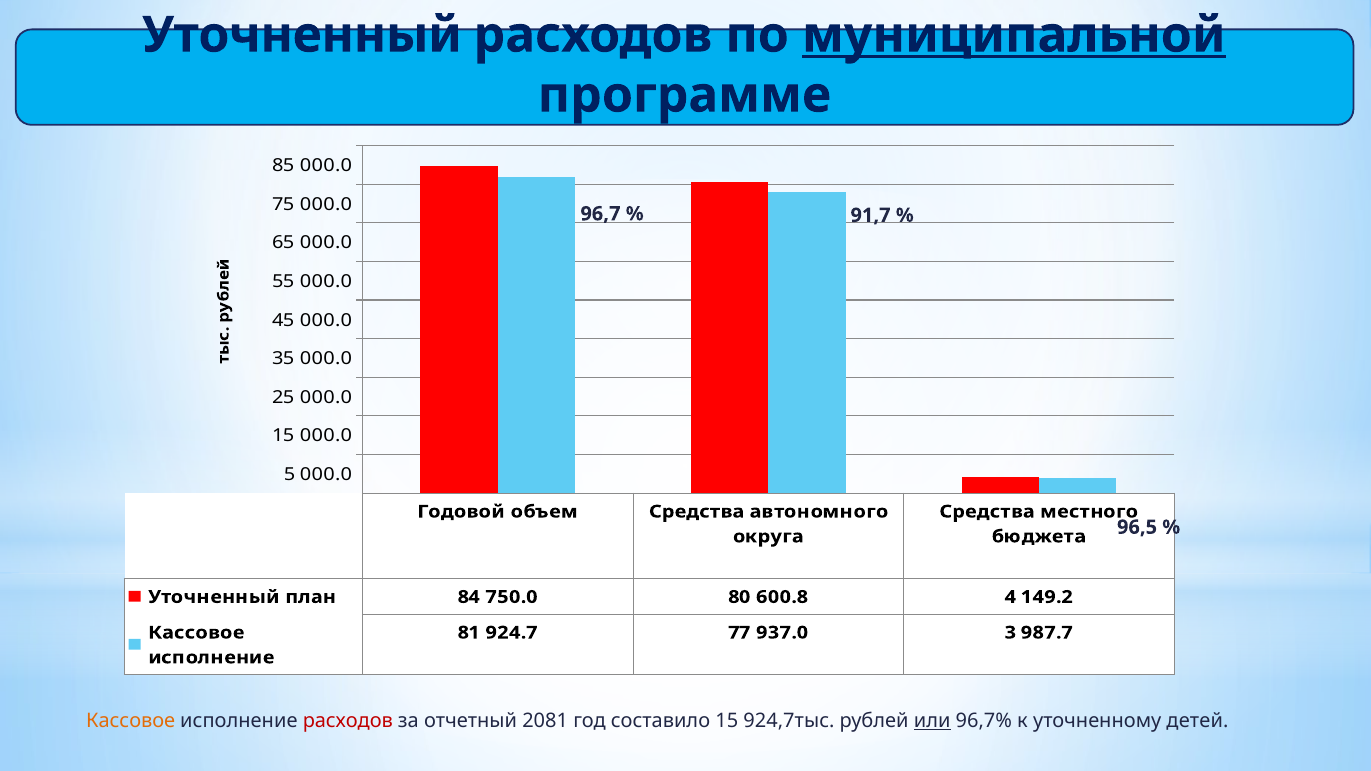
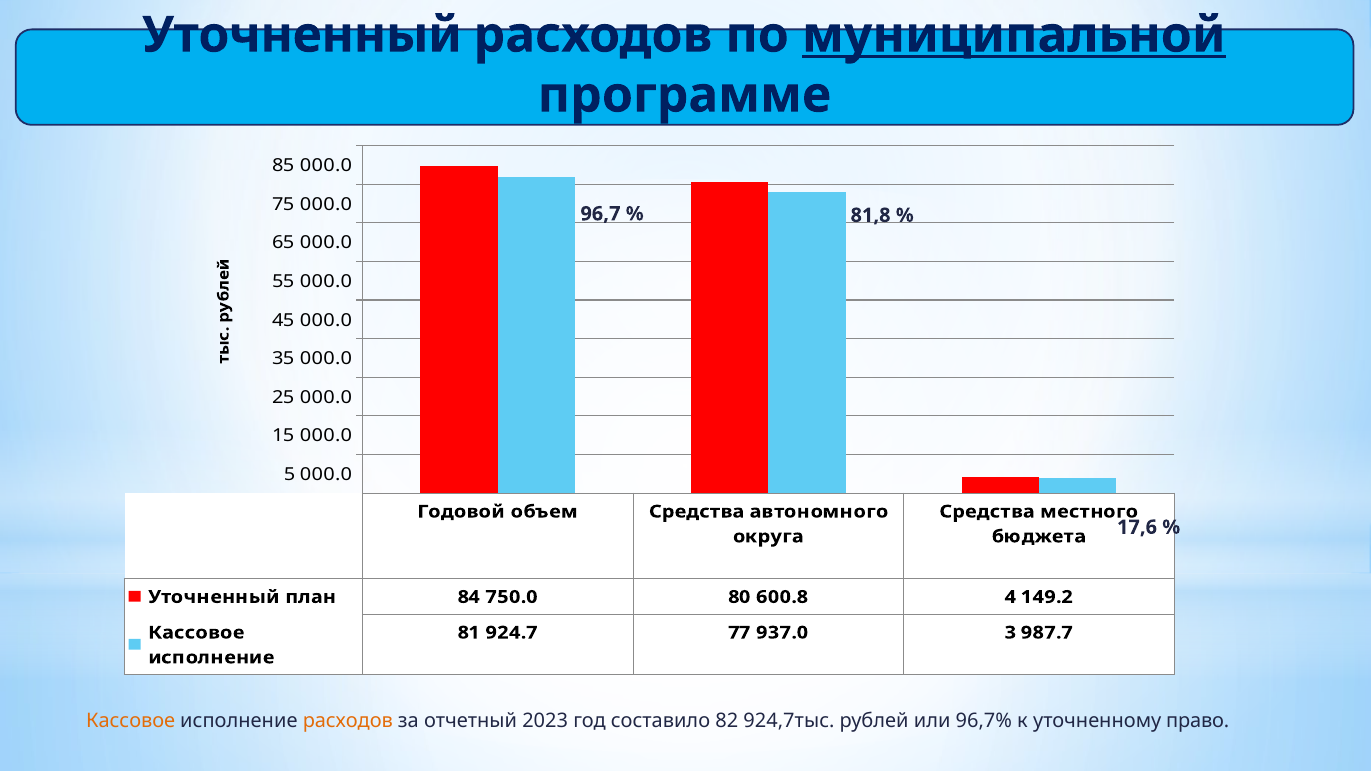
91,7: 91,7 -> 81,8
96,5: 96,5 -> 17,6
расходов at (348, 721) colour: red -> orange
2081: 2081 -> 2023
составило 15: 15 -> 82
или underline: present -> none
детей: детей -> право
